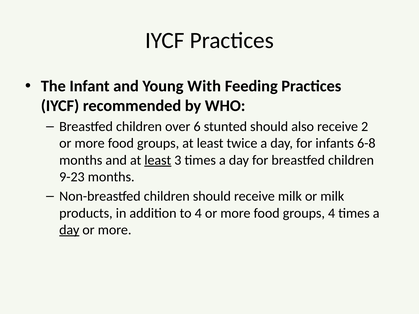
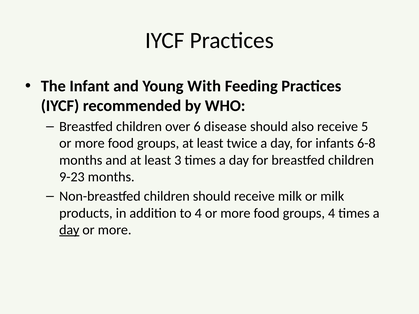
stunted: stunted -> disease
2: 2 -> 5
least at (158, 160) underline: present -> none
